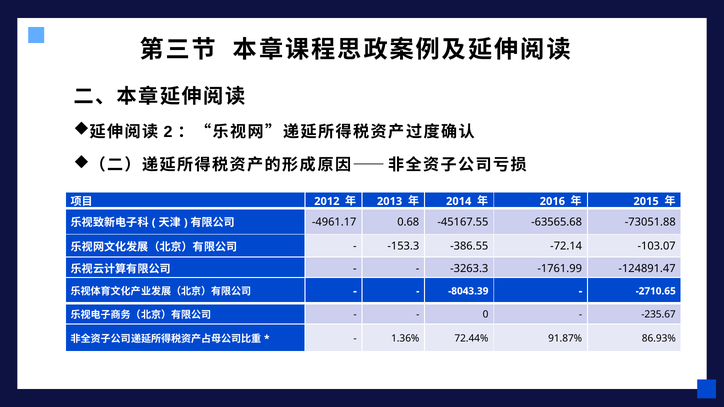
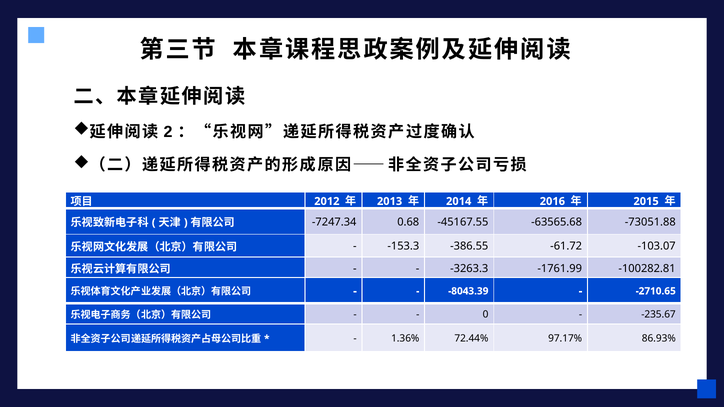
-4961.17: -4961.17 -> -7247.34
-72.14: -72.14 -> -61.72
-124891.47: -124891.47 -> -100282.81
91.87%: 91.87% -> 97.17%
